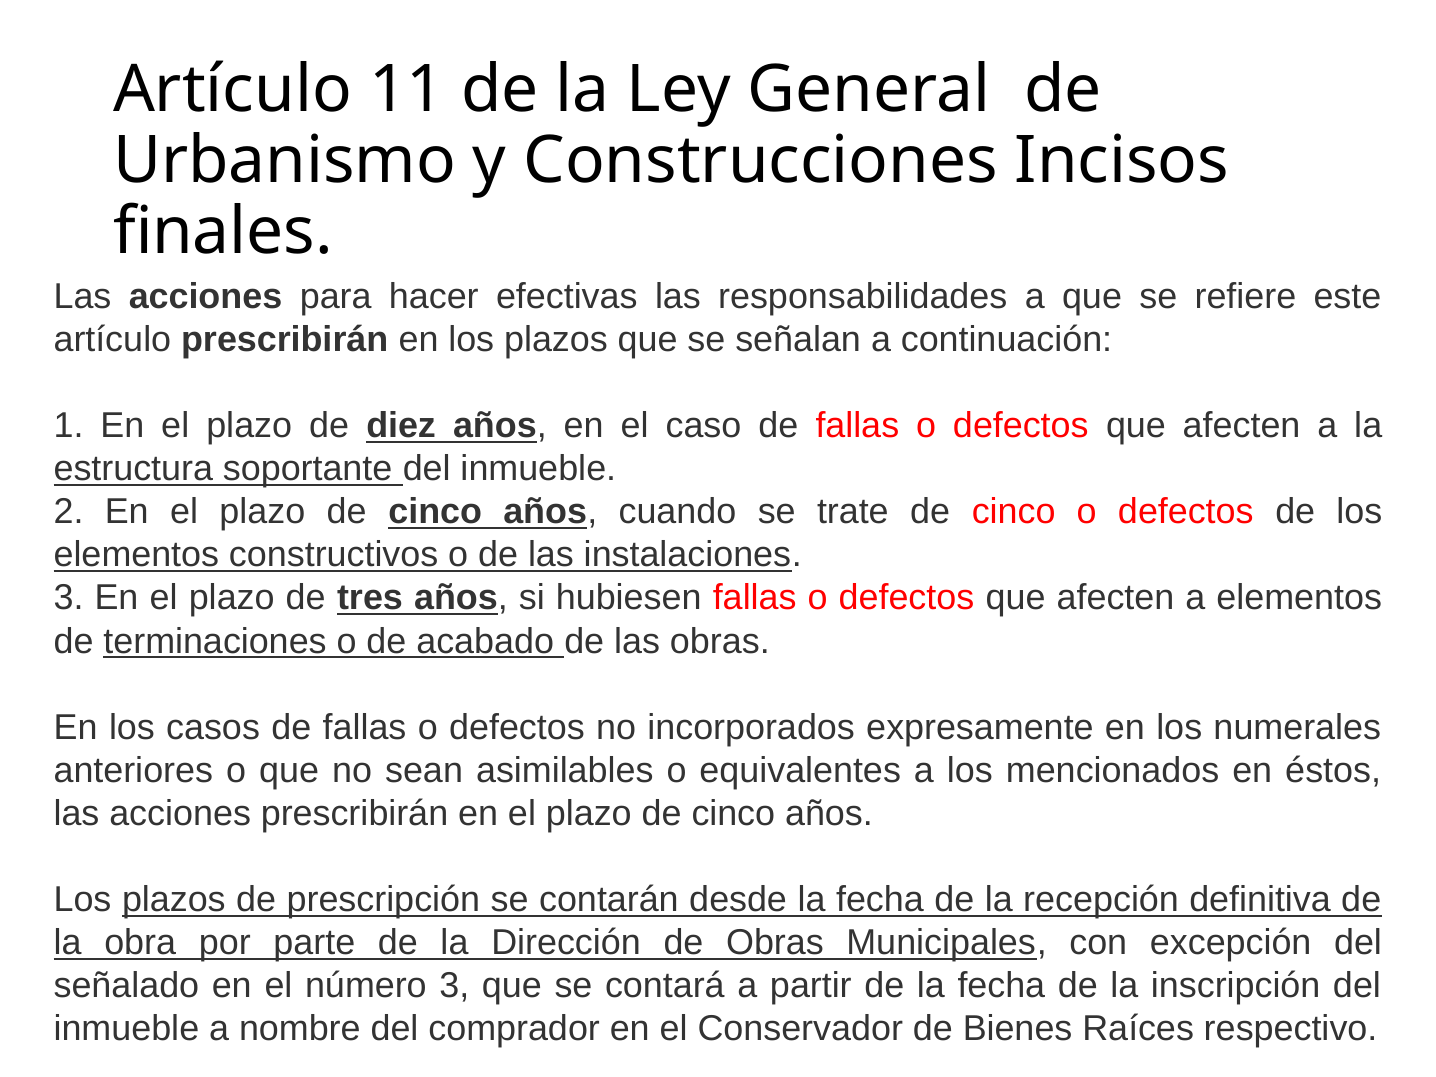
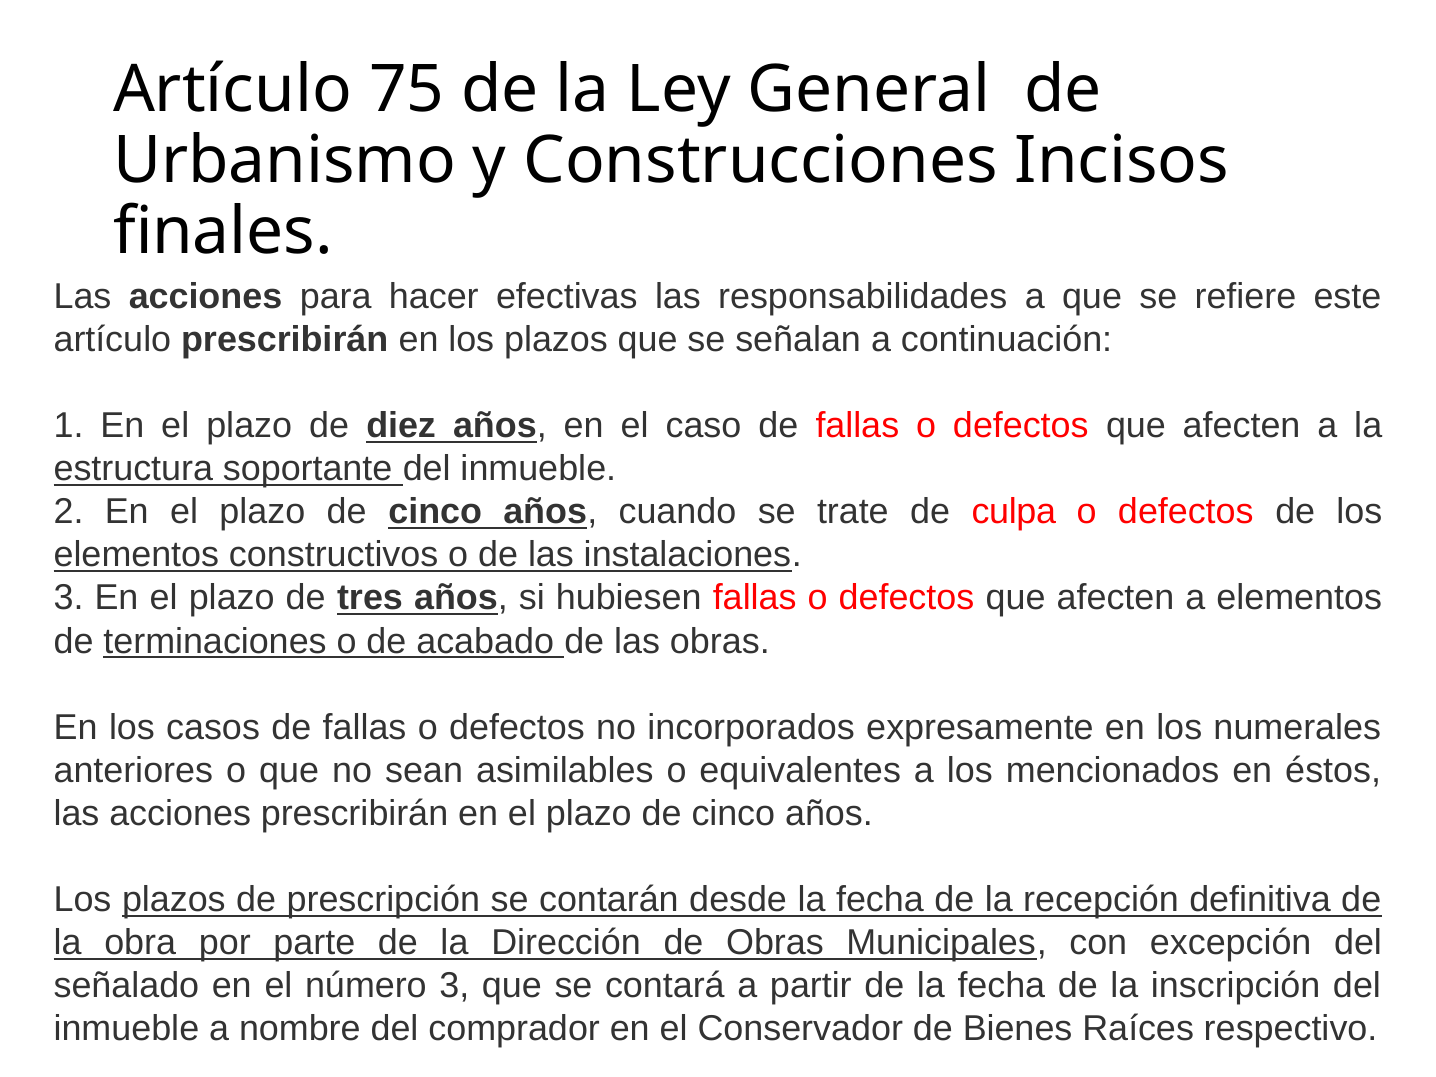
11: 11 -> 75
trate de cinco: cinco -> culpa
